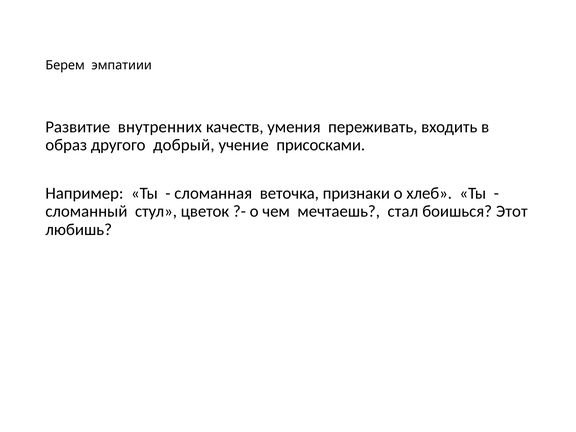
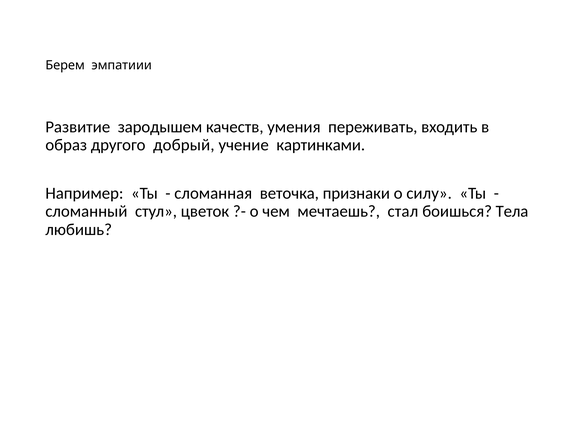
внутренних: внутренних -> зародышем
присосками: присосками -> картинками
хлеб: хлеб -> силу
Этот: Этот -> Тела
